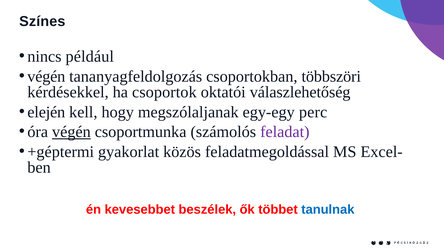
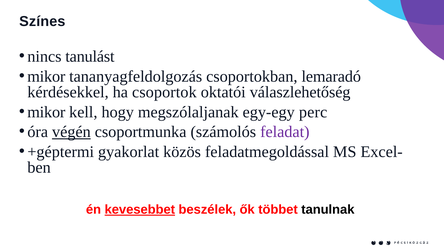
például: például -> tanulást
végén at (46, 76): végén -> mikor
többszöri: többszöri -> lemaradó
elején at (46, 112): elején -> mikor
kevesebbet underline: none -> present
tanulnak colour: blue -> black
